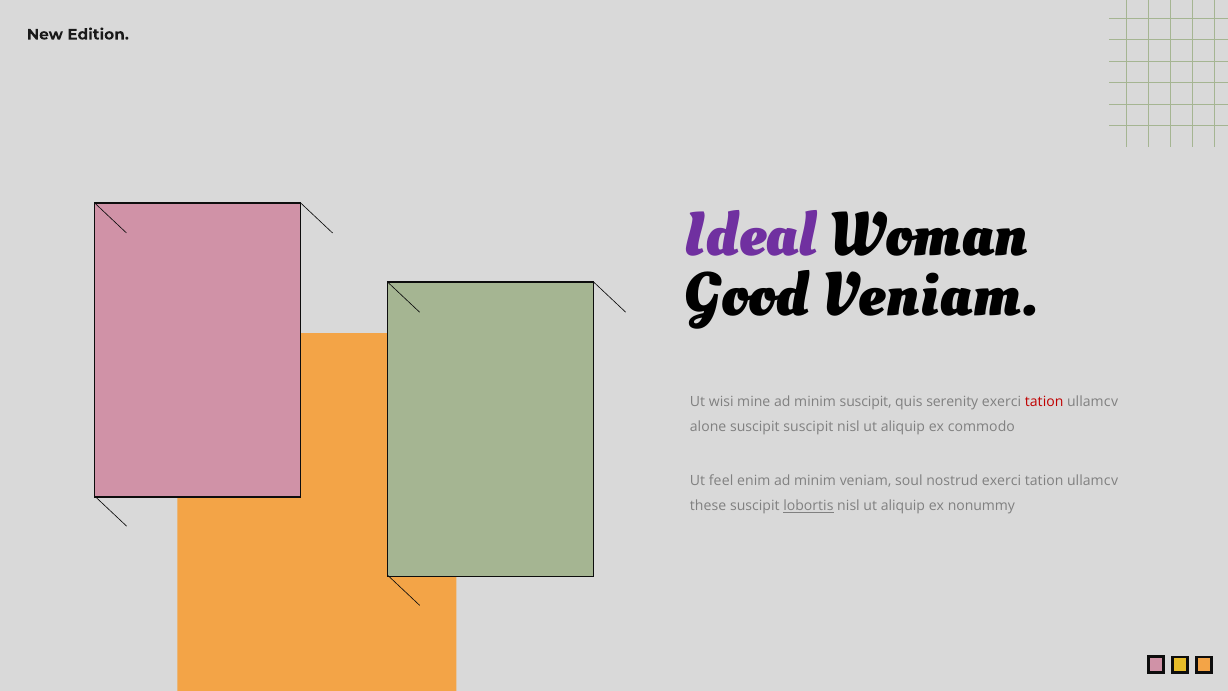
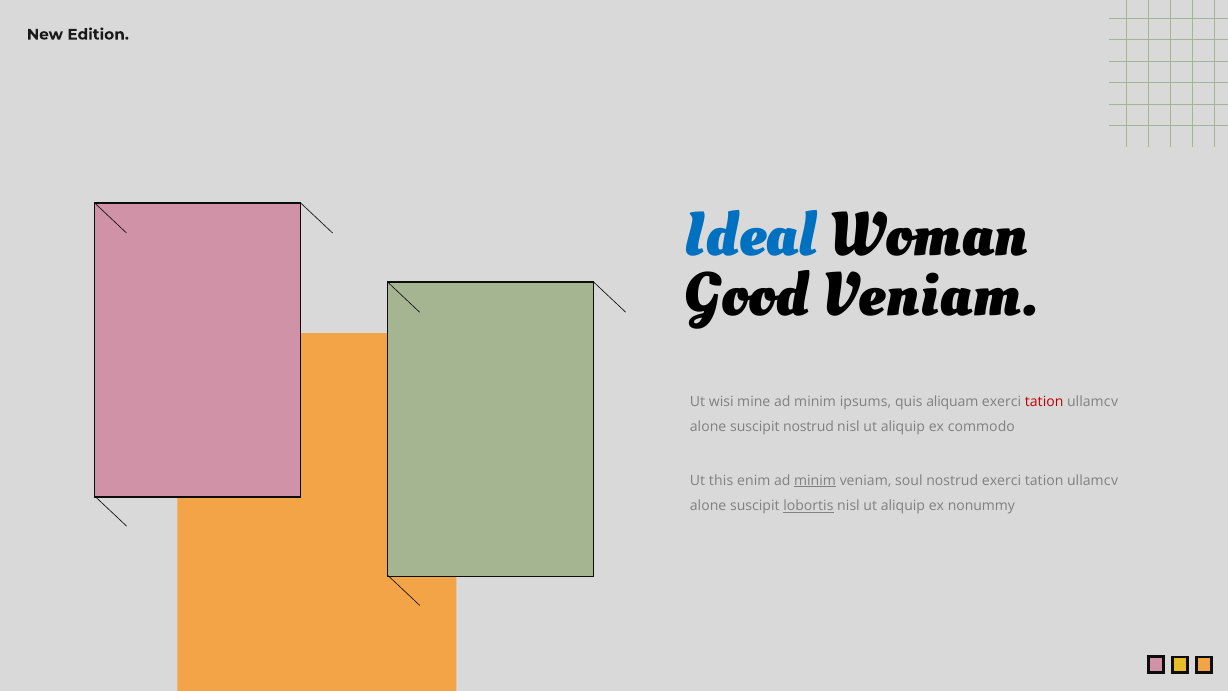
Ideal colour: purple -> blue
minim suscipit: suscipit -> ipsums
serenity: serenity -> aliquam
suscipit suscipit: suscipit -> nostrud
feel: feel -> this
minim at (815, 481) underline: none -> present
these at (708, 506): these -> alone
